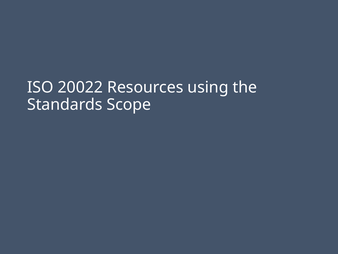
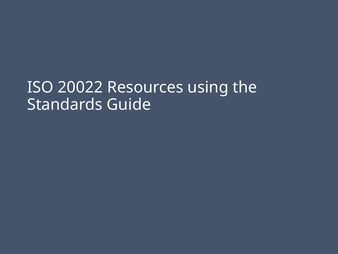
Scope: Scope -> Guide
